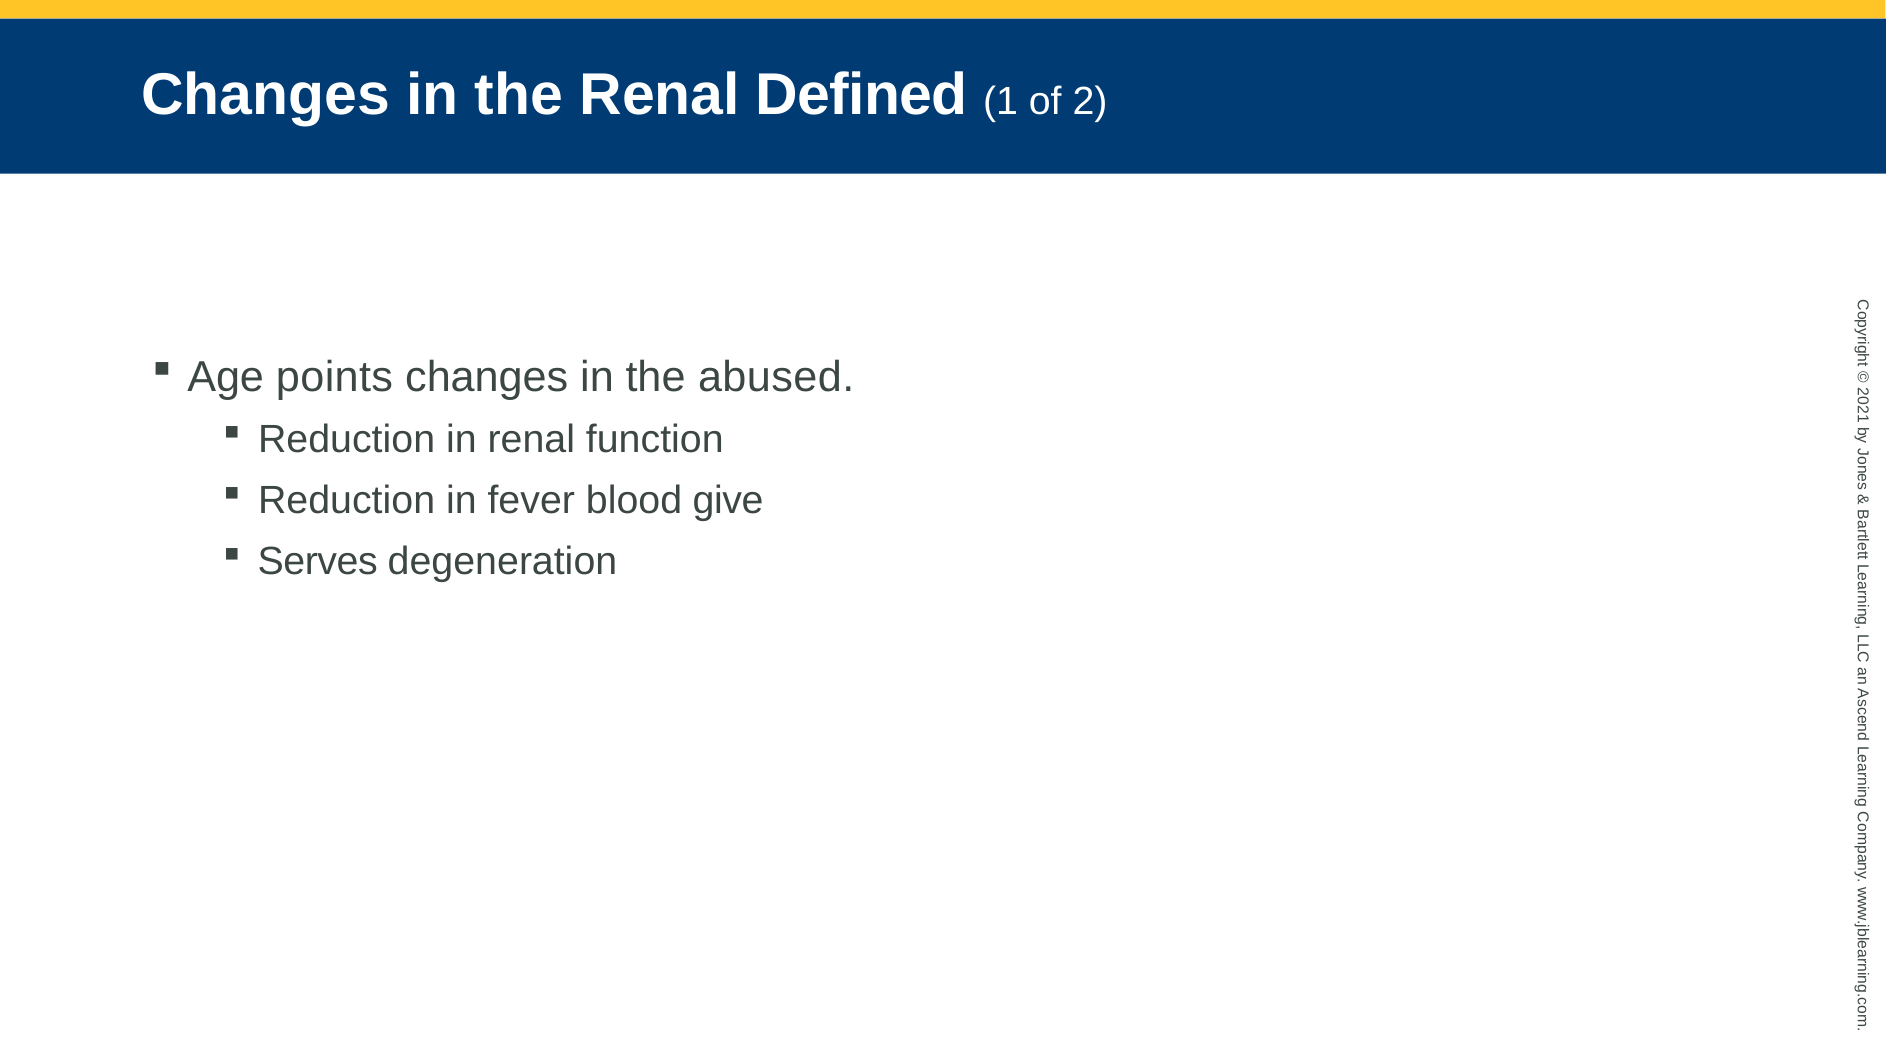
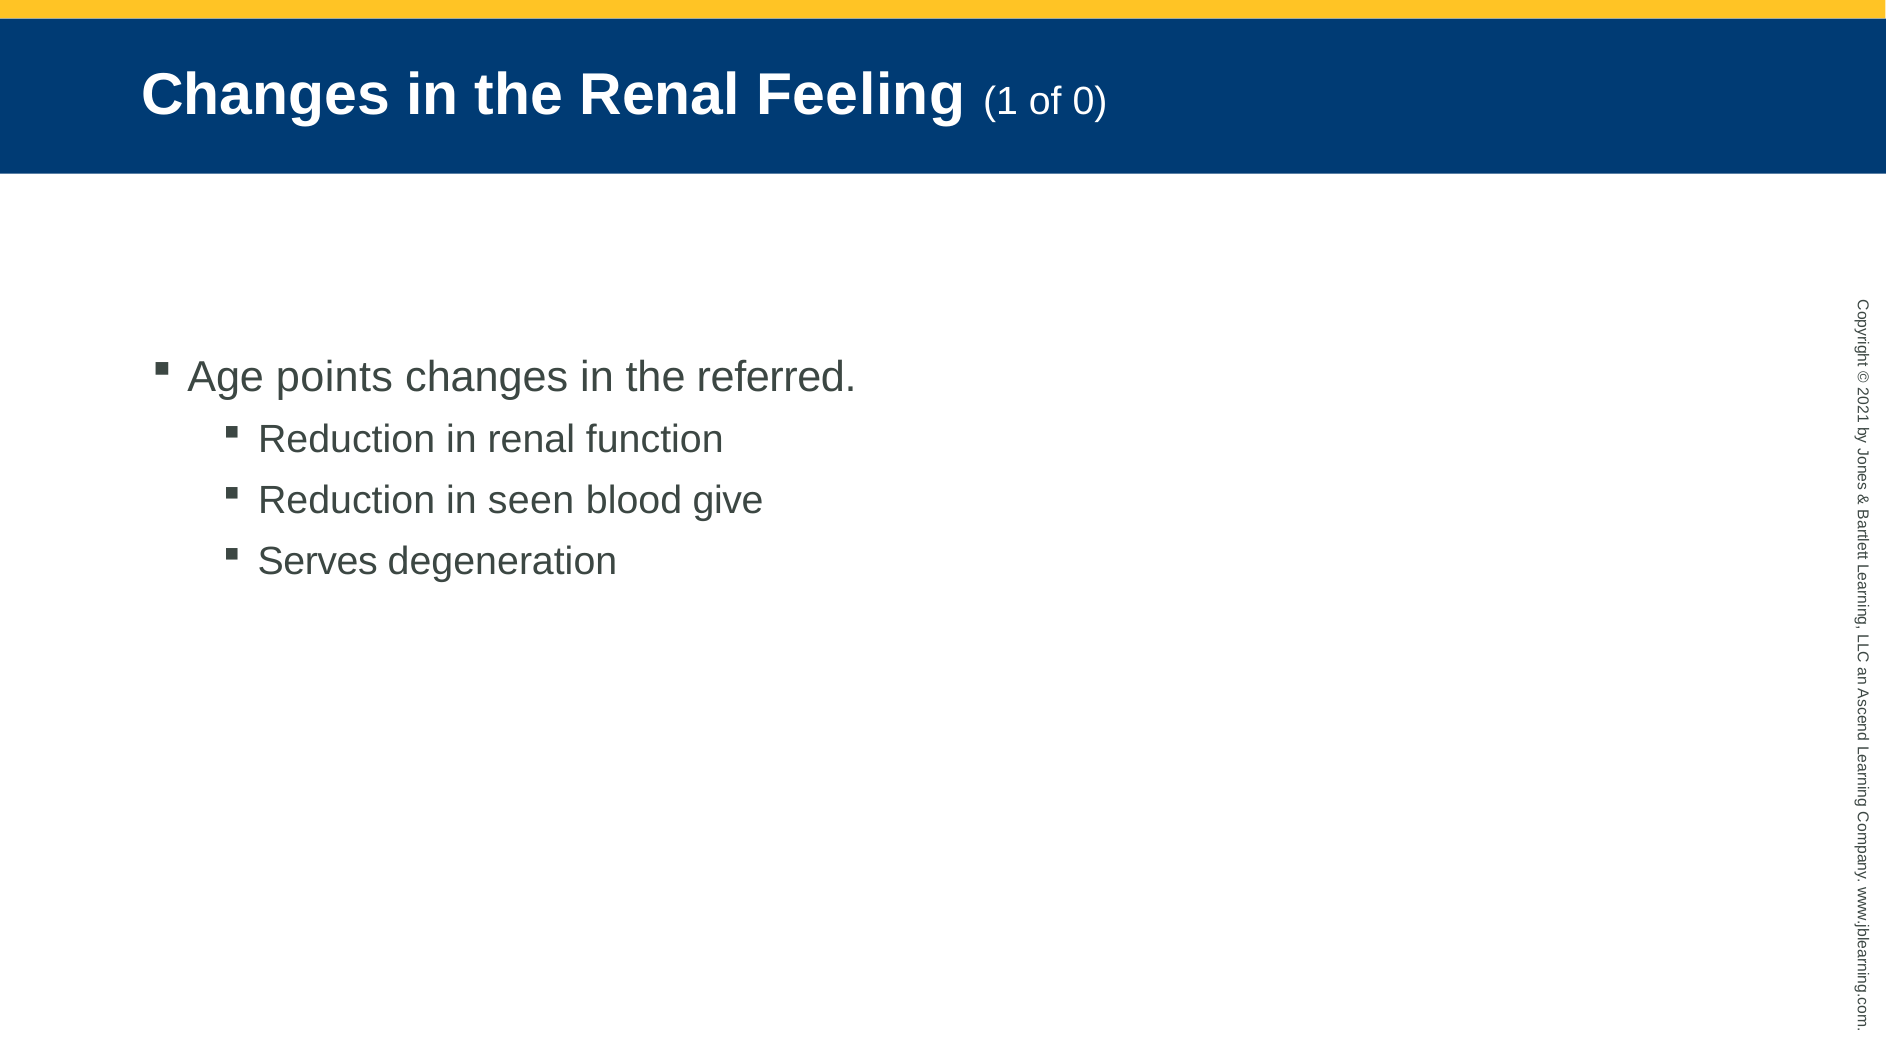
Defined: Defined -> Feeling
of 2: 2 -> 0
abused: abused -> referred
fever: fever -> seen
